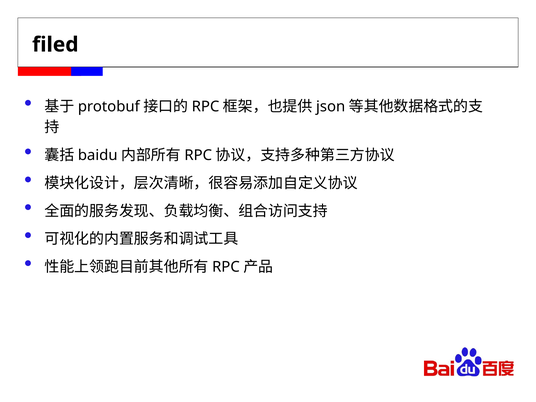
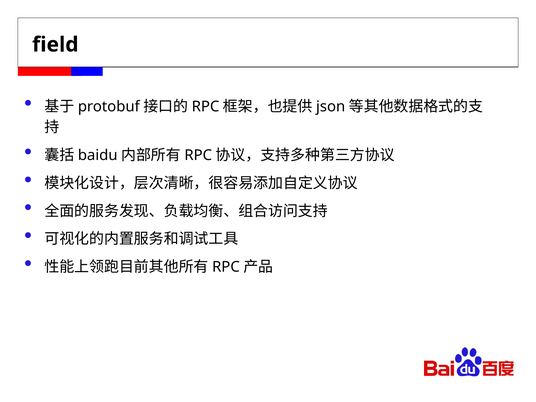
filed: filed -> field
